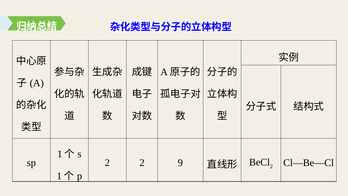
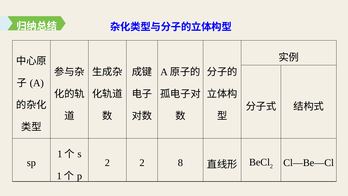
9: 9 -> 8
